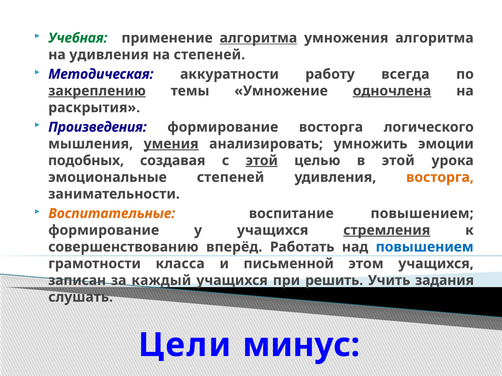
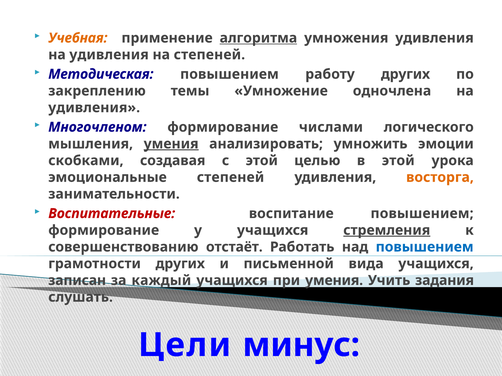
Учебная colour: green -> orange
умножения алгоритма: алгоритма -> удивления
Методическая аккуратности: аккуратности -> повышением
работу всегда: всегда -> других
закреплению underline: present -> none
одночлена underline: present -> none
раскрытия at (94, 108): раскрытия -> удивления
Произведения: Произведения -> Многочленом
формирование восторга: восторга -> числами
подобных: подобных -> скобками
этой at (262, 161) underline: present -> none
Воспитательные colour: orange -> red
вперёд: вперёд -> отстаёт
грамотности класса: класса -> других
этом: этом -> вида
при решить: решить -> умения
